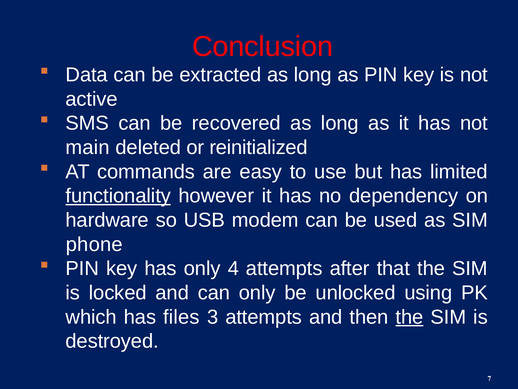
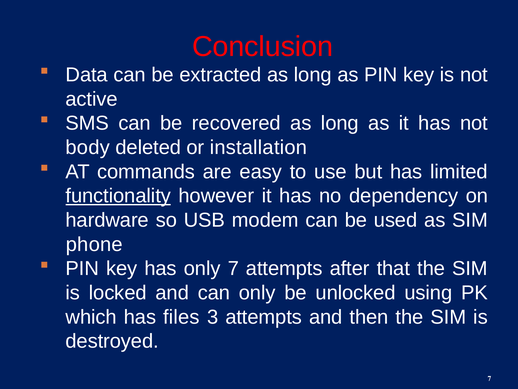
main: main -> body
reinitialized: reinitialized -> installation
4: 4 -> 7
the at (410, 317) underline: present -> none
